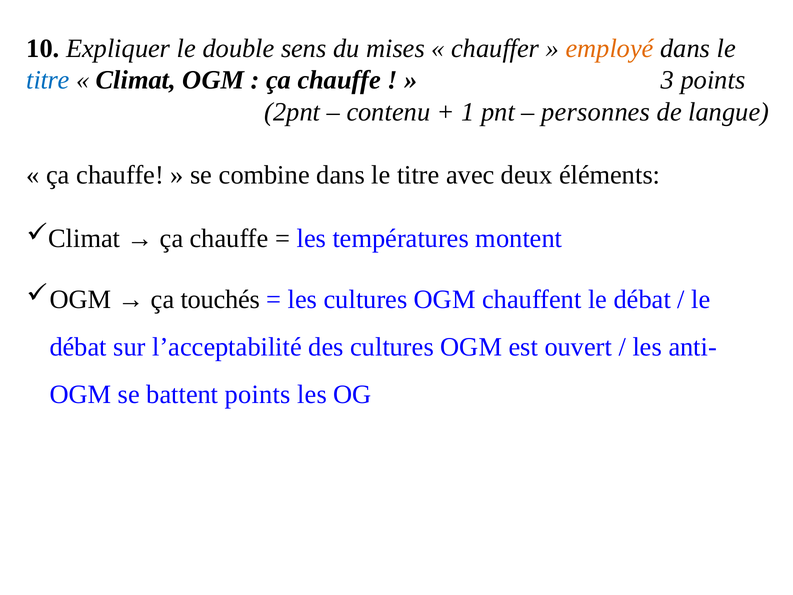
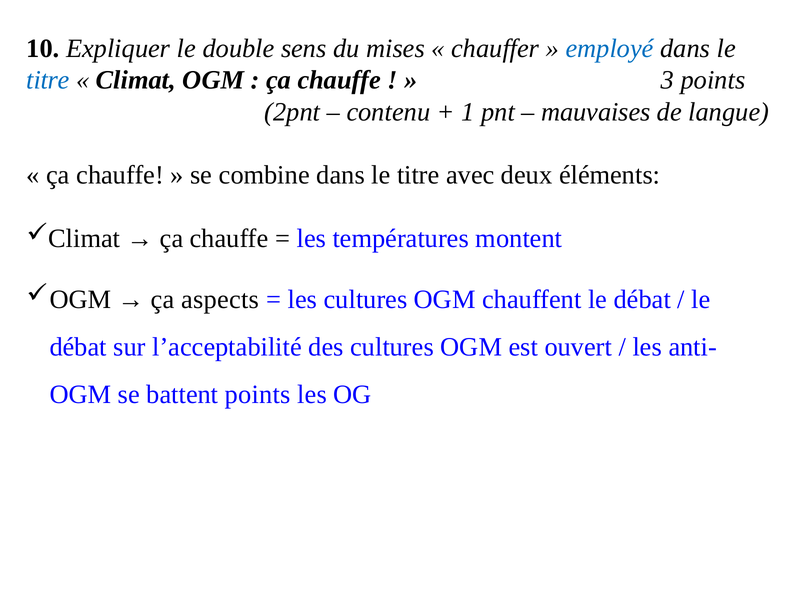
employé colour: orange -> blue
personnes: personnes -> mauvaises
touchés: touchés -> aspects
